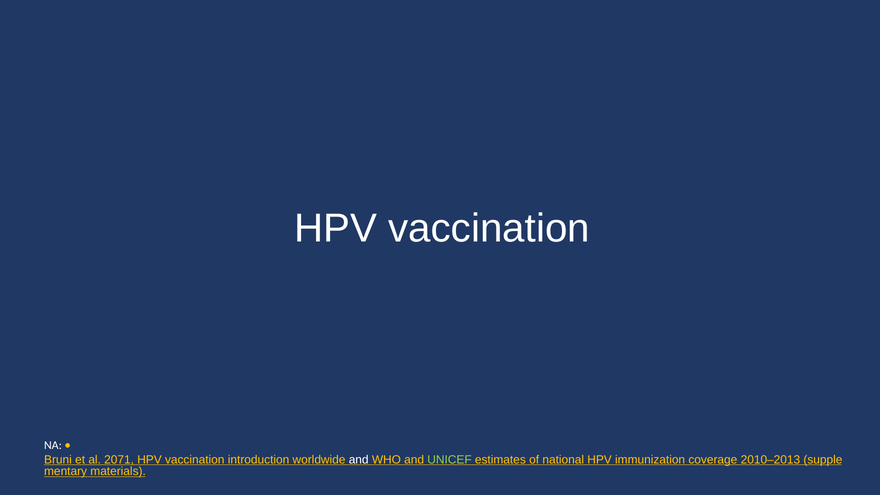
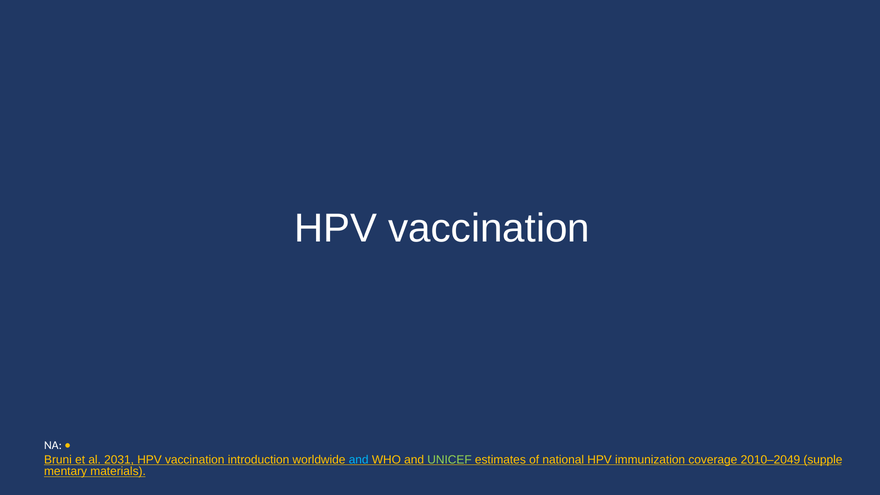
2071: 2071 -> 2031
and at (359, 460) colour: white -> light blue
2010–2013: 2010–2013 -> 2010–2049
